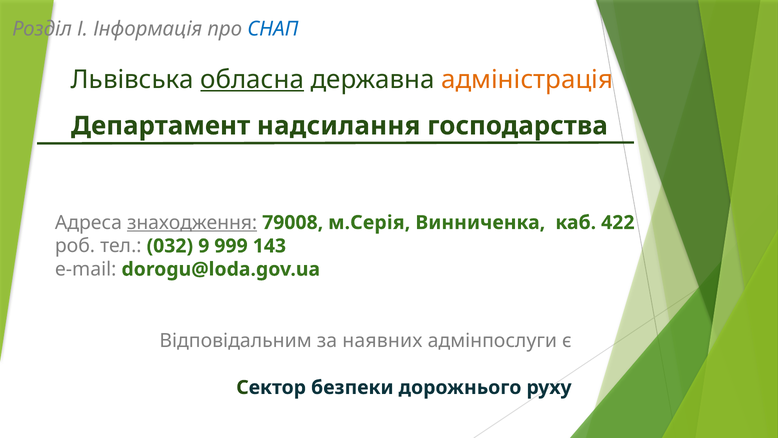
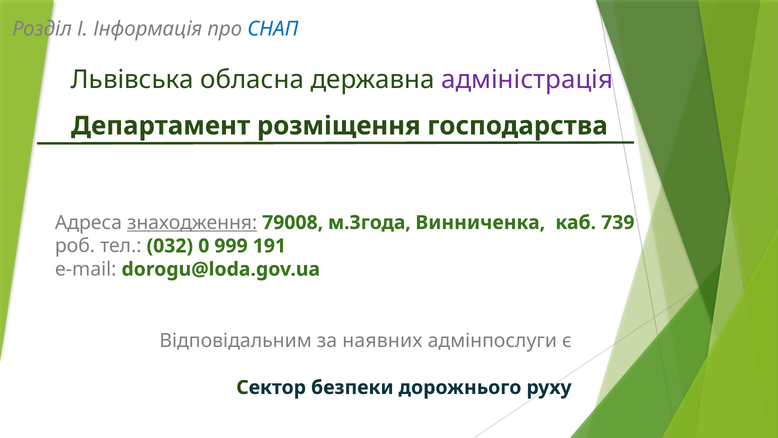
обласна underline: present -> none
адміністрація colour: orange -> purple
надсилання: надсилання -> розміщення
м.Серія: м.Серія -> м.Згода
422: 422 -> 739
9: 9 -> 0
143: 143 -> 191
